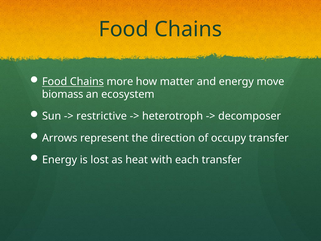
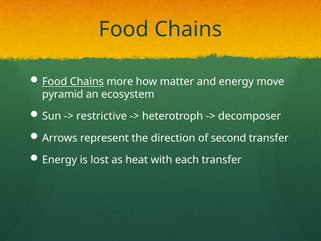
biomass: biomass -> pyramid
occupy: occupy -> second
